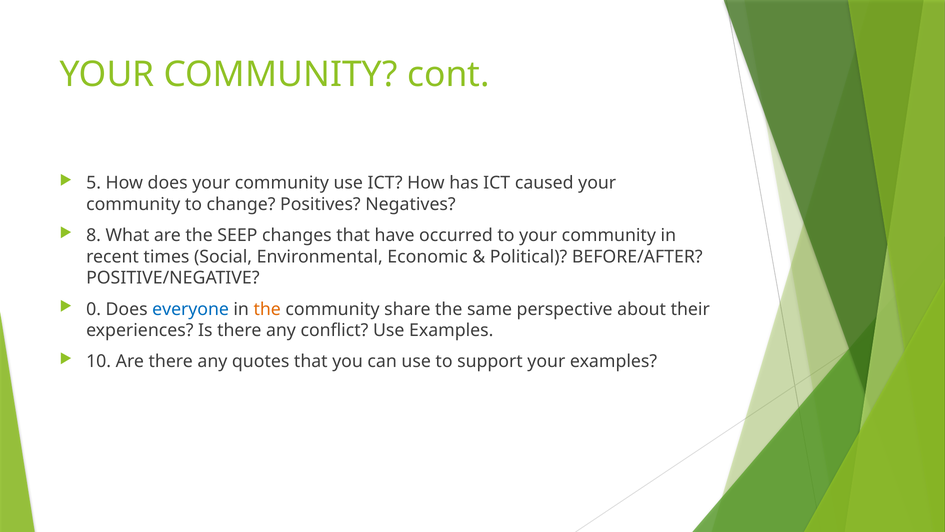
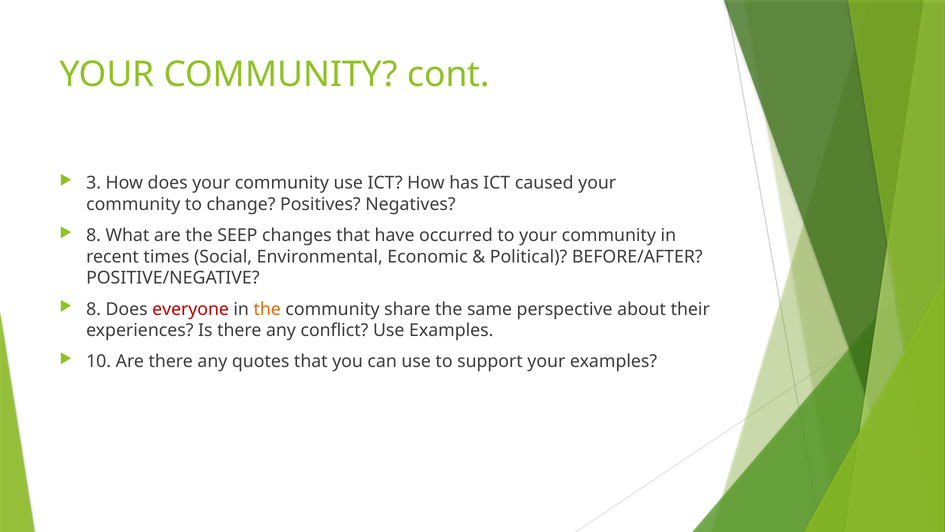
5: 5 -> 3
0 at (94, 309): 0 -> 8
everyone colour: blue -> red
